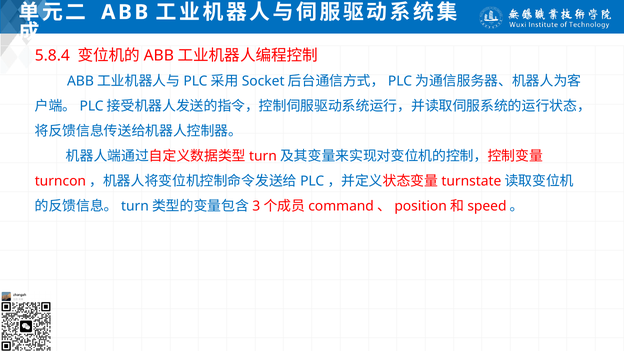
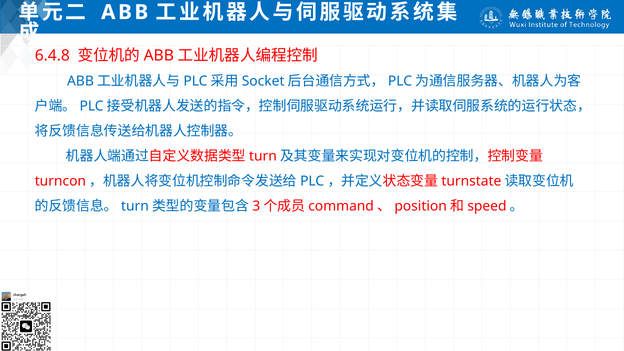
5.8.4: 5.8.4 -> 6.4.8
